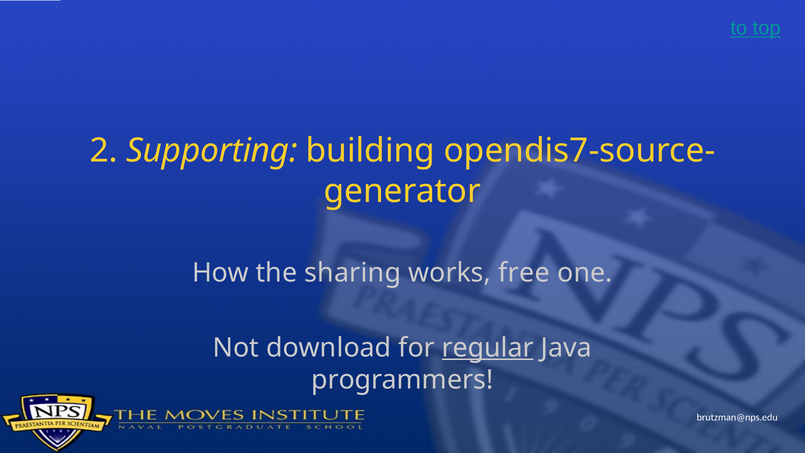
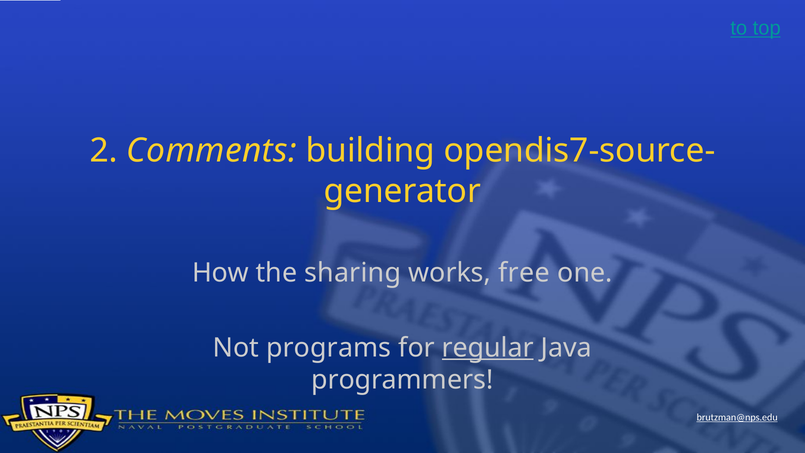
Supporting: Supporting -> Comments
download: download -> programs
brutzman@nps.edu underline: none -> present
